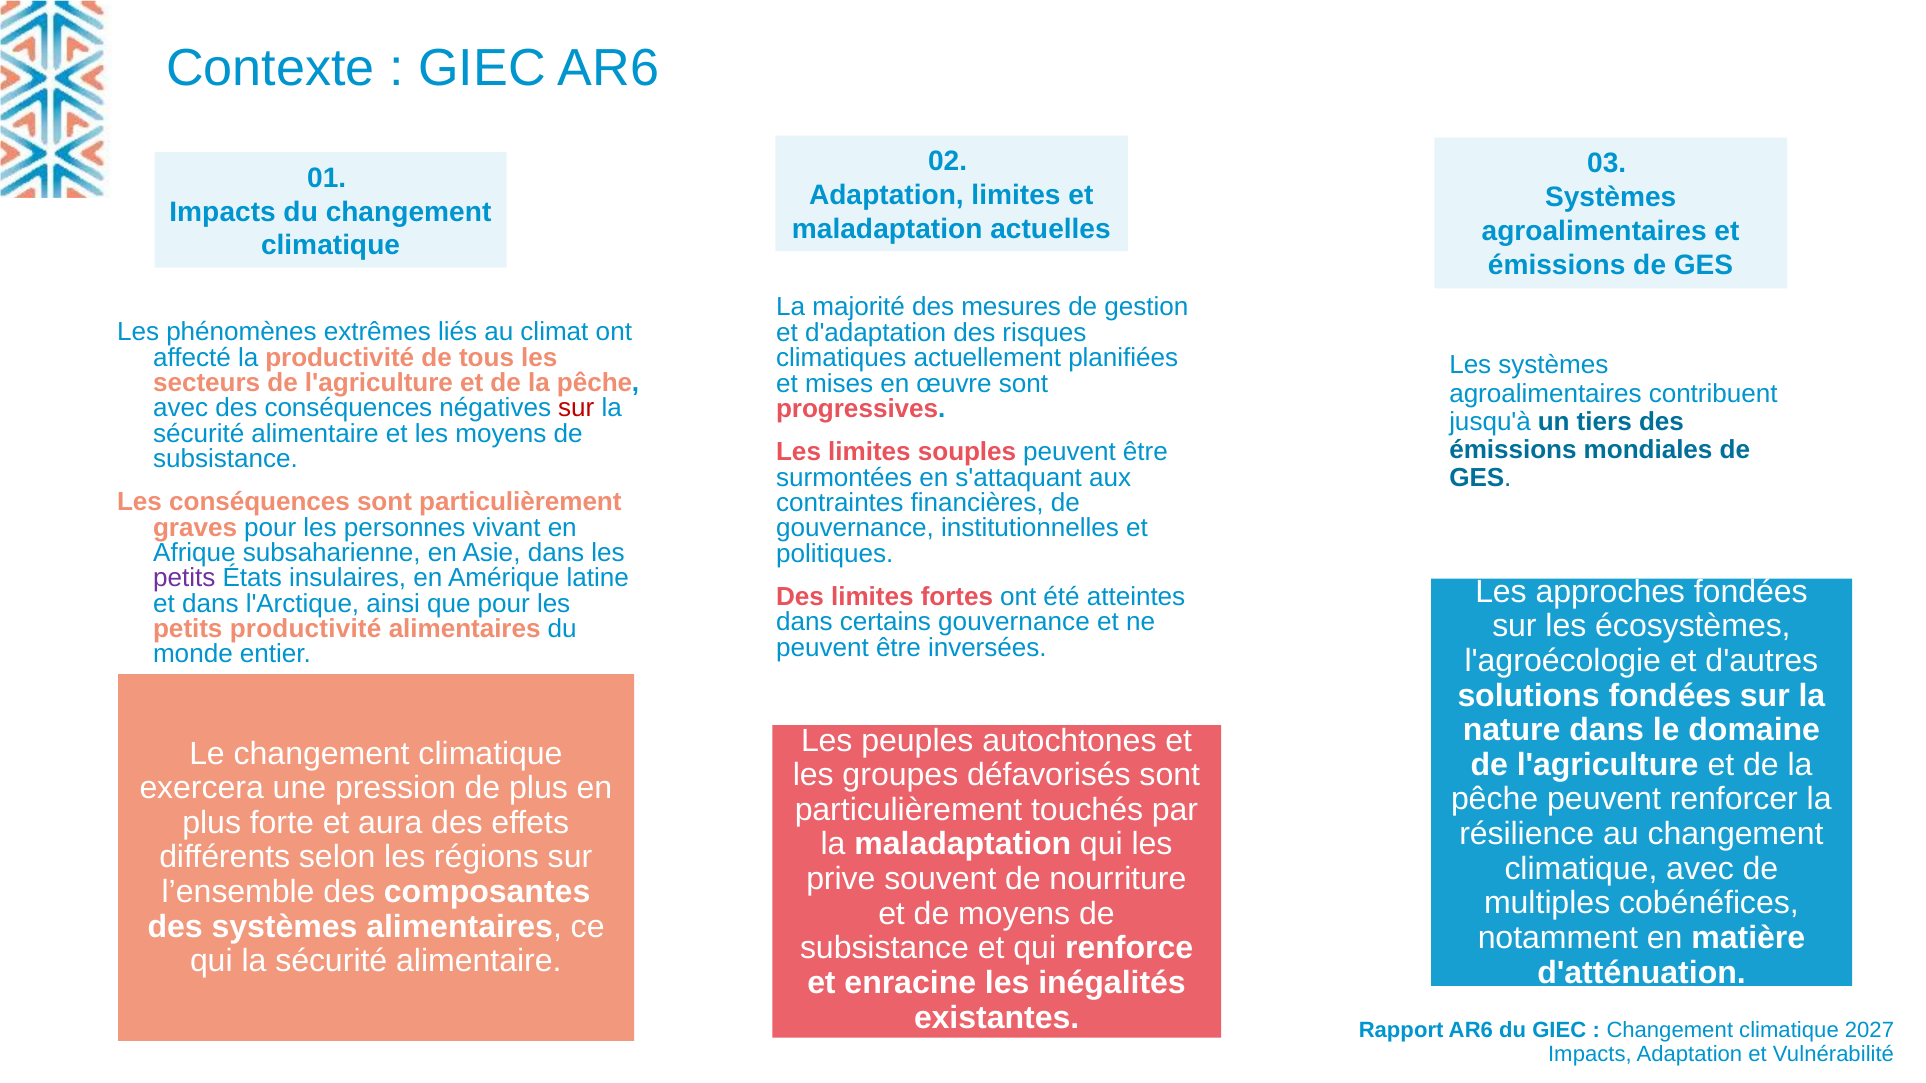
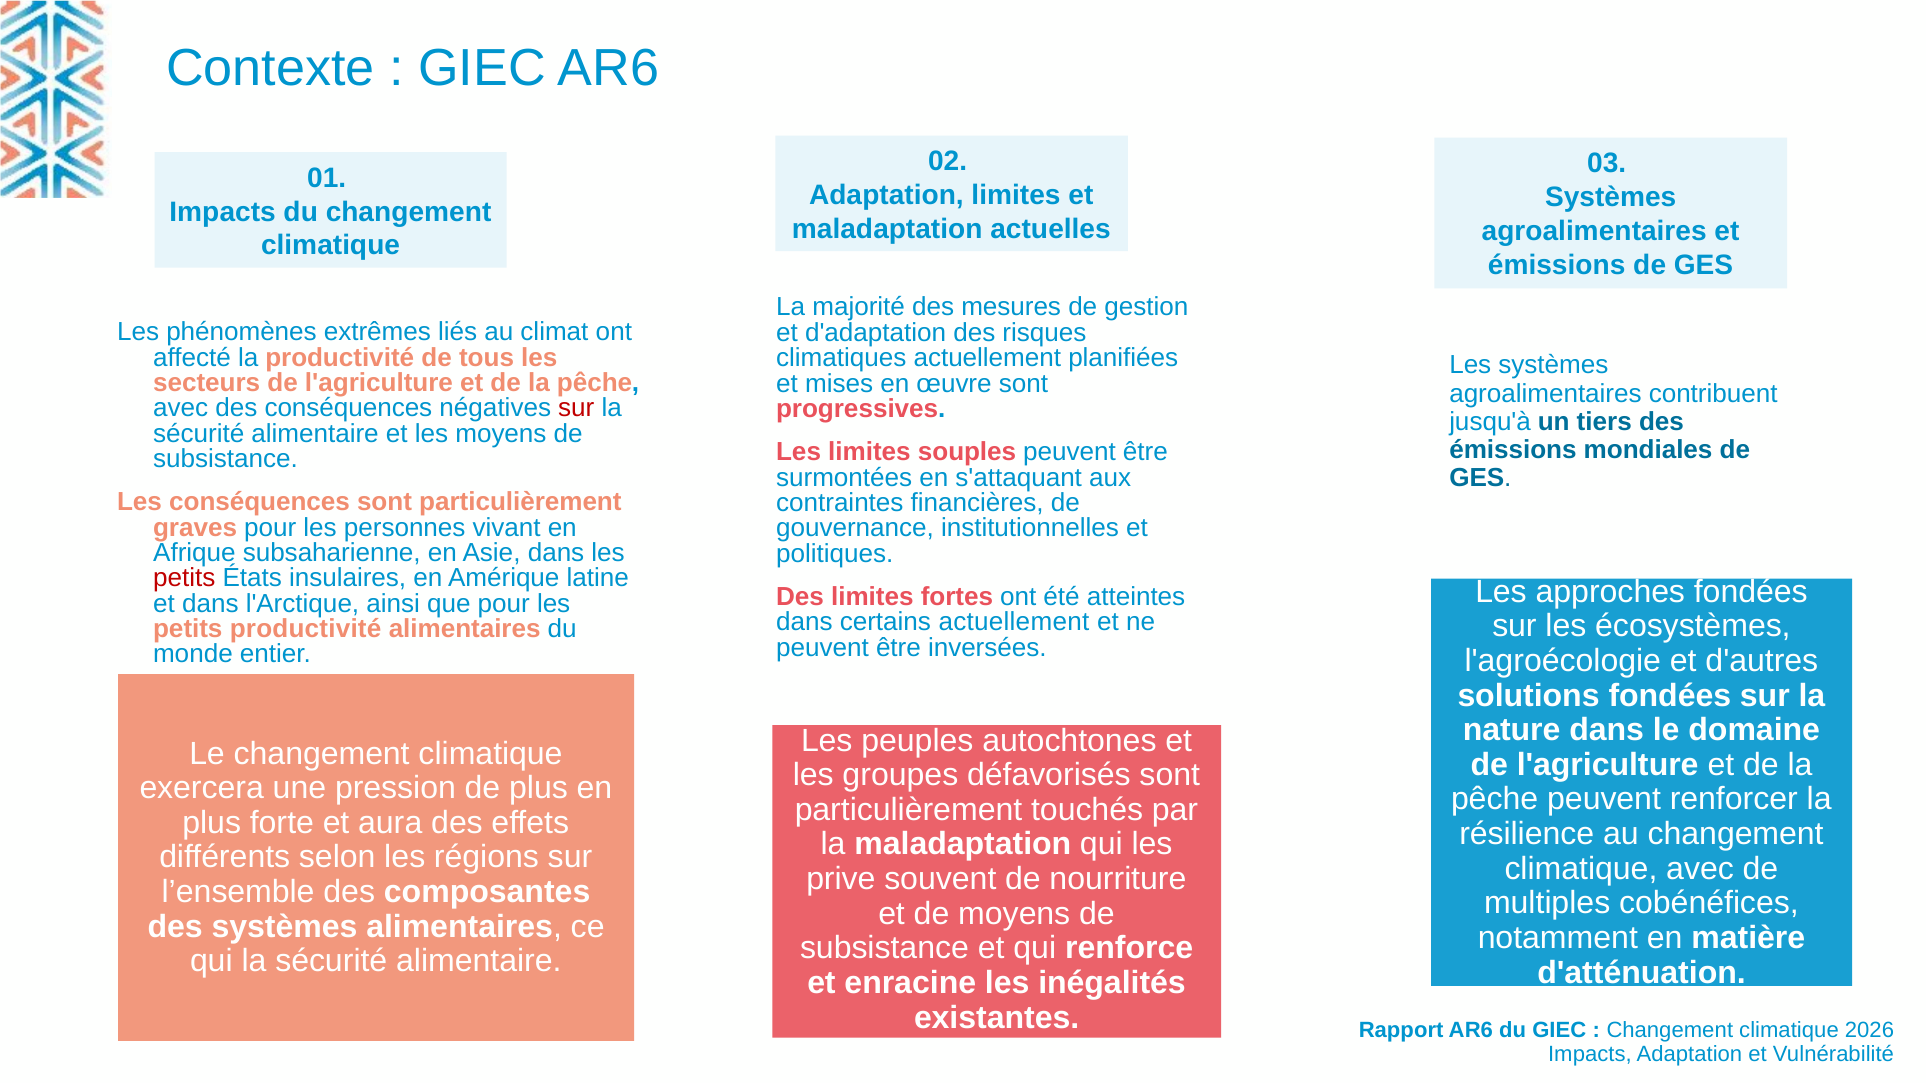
petits at (184, 579) colour: purple -> red
certains gouvernance: gouvernance -> actuellement
2027: 2027 -> 2026
